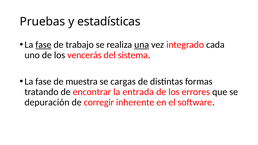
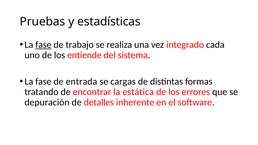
una underline: present -> none
vencerás: vencerás -> entiende
muestra: muestra -> entrada
entrada: entrada -> estática
corregir: corregir -> detalles
